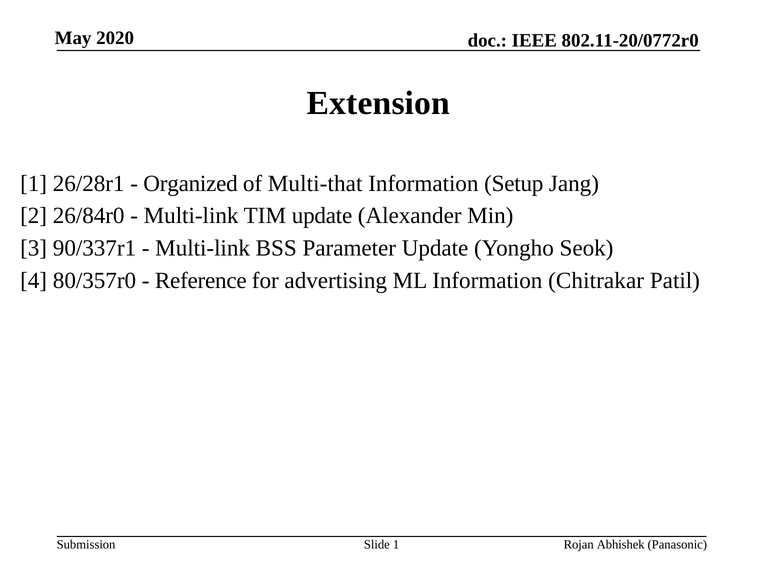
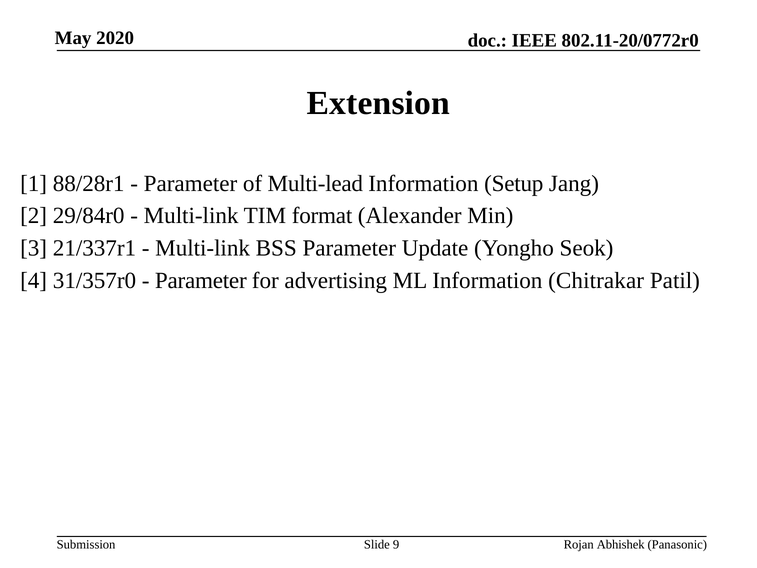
26/28r1: 26/28r1 -> 88/28r1
Organized at (191, 183): Organized -> Parameter
Multi-that: Multi-that -> Multi-lead
26/84r0: 26/84r0 -> 29/84r0
TIM update: update -> format
90/337r1: 90/337r1 -> 21/337r1
80/357r0: 80/357r0 -> 31/357r0
Reference at (201, 280): Reference -> Parameter
Slide 1: 1 -> 9
